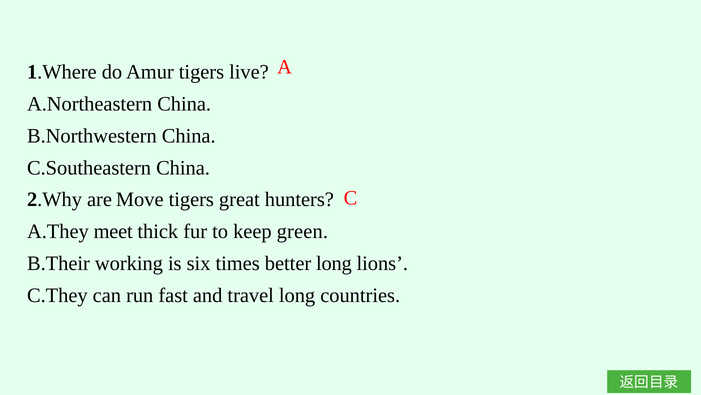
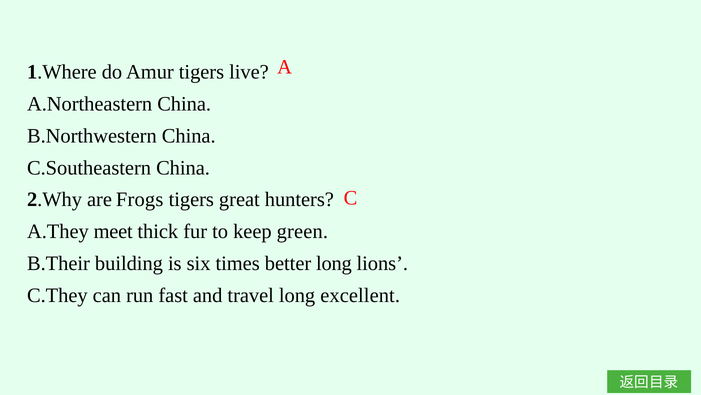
Move: Move -> Frogs
working: working -> building
countries: countries -> excellent
